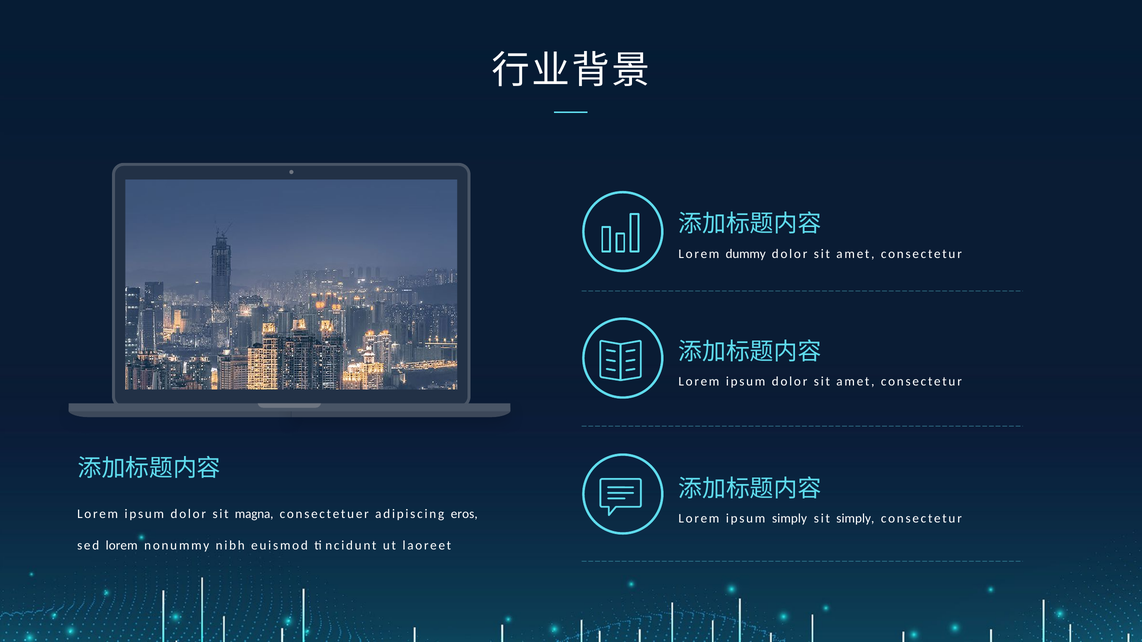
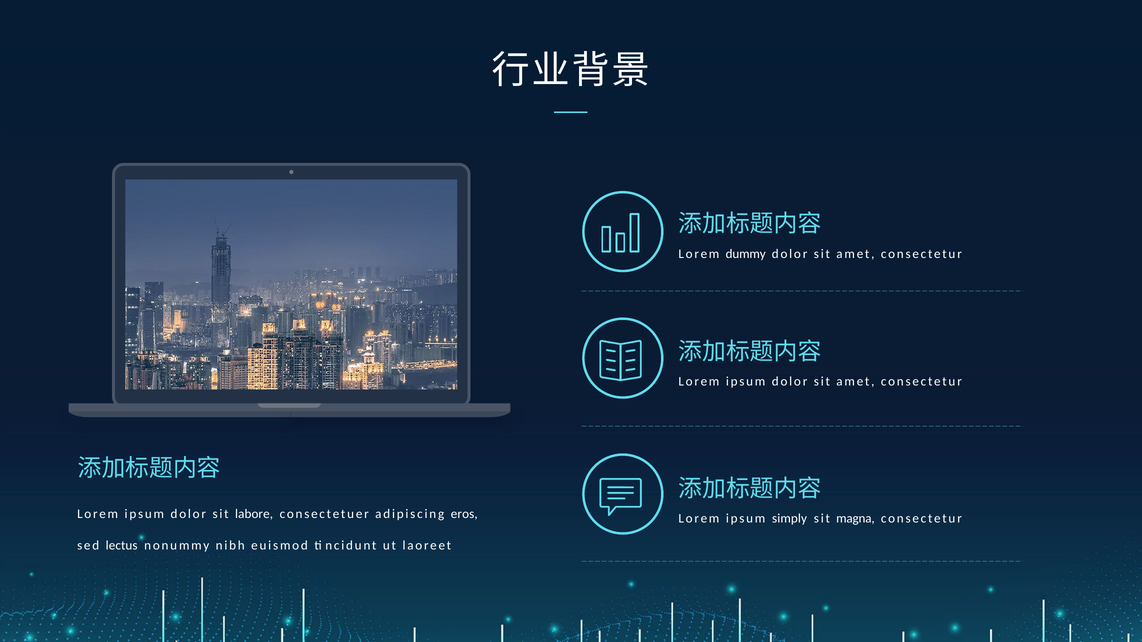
magna: magna -> labore
sit simply: simply -> magna
sed lorem: lorem -> lectus
